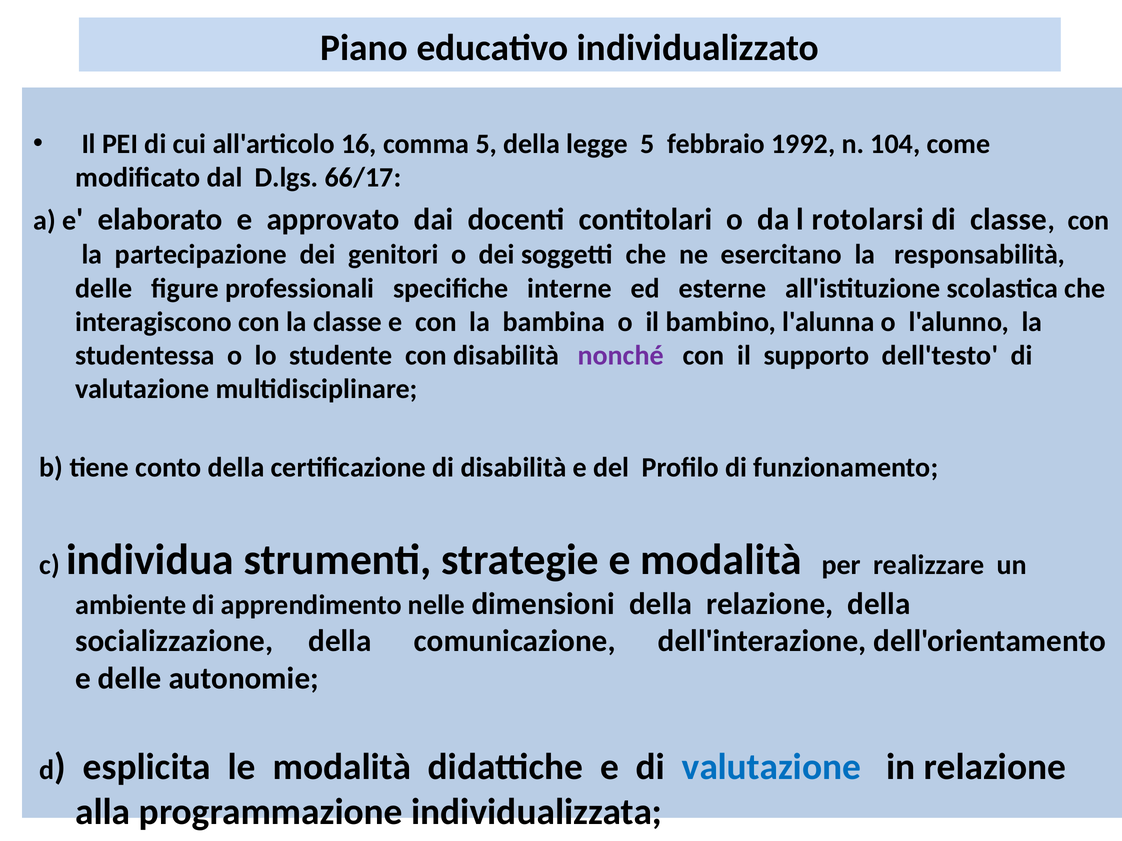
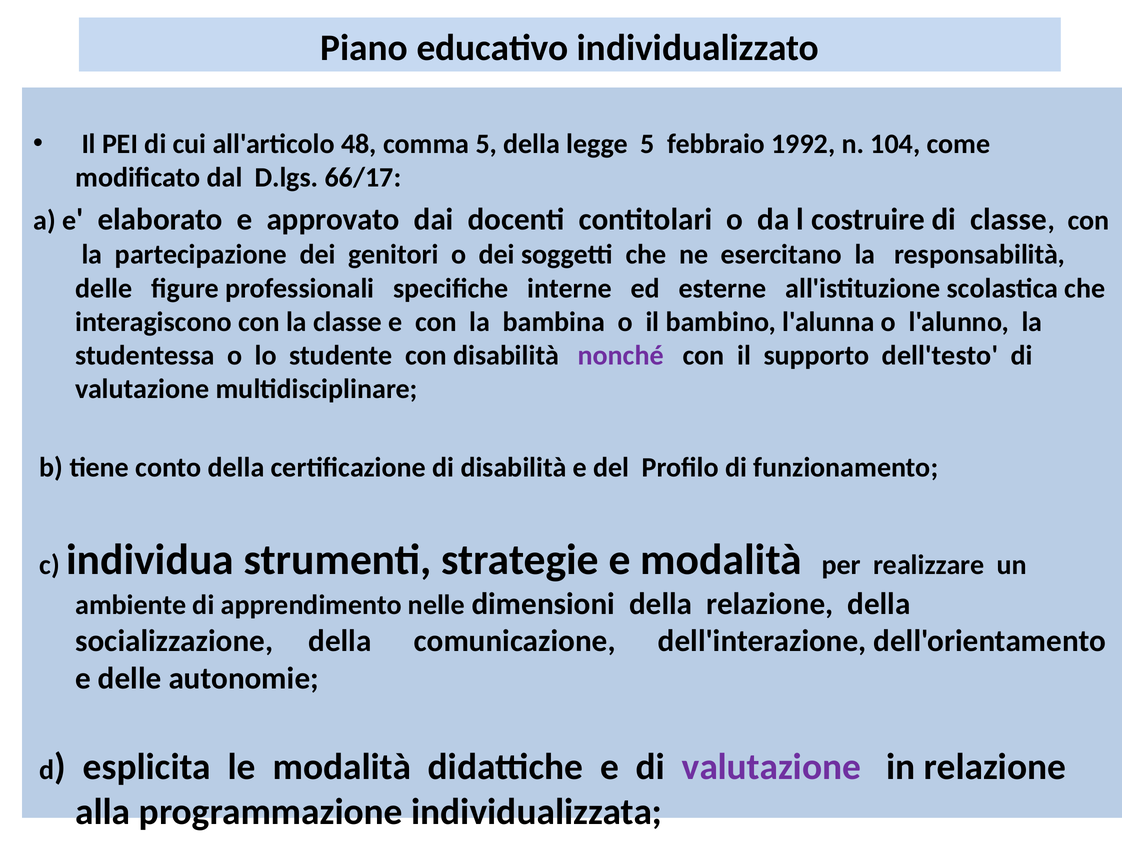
16: 16 -> 48
rotolarsi: rotolarsi -> costruire
valutazione at (771, 767) colour: blue -> purple
